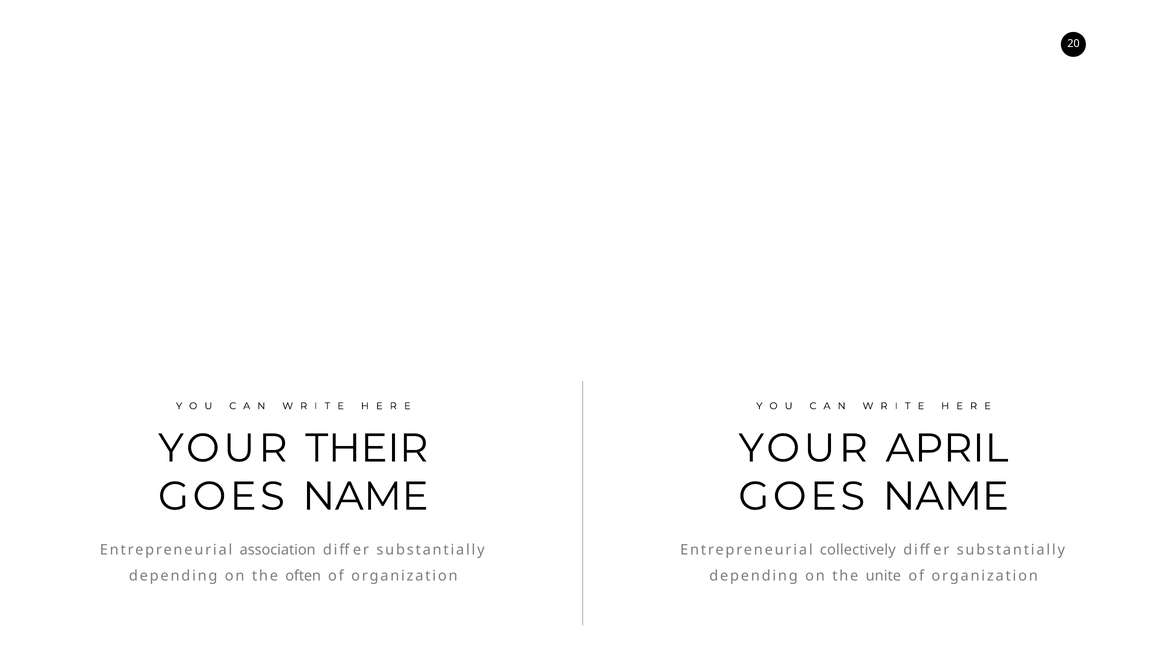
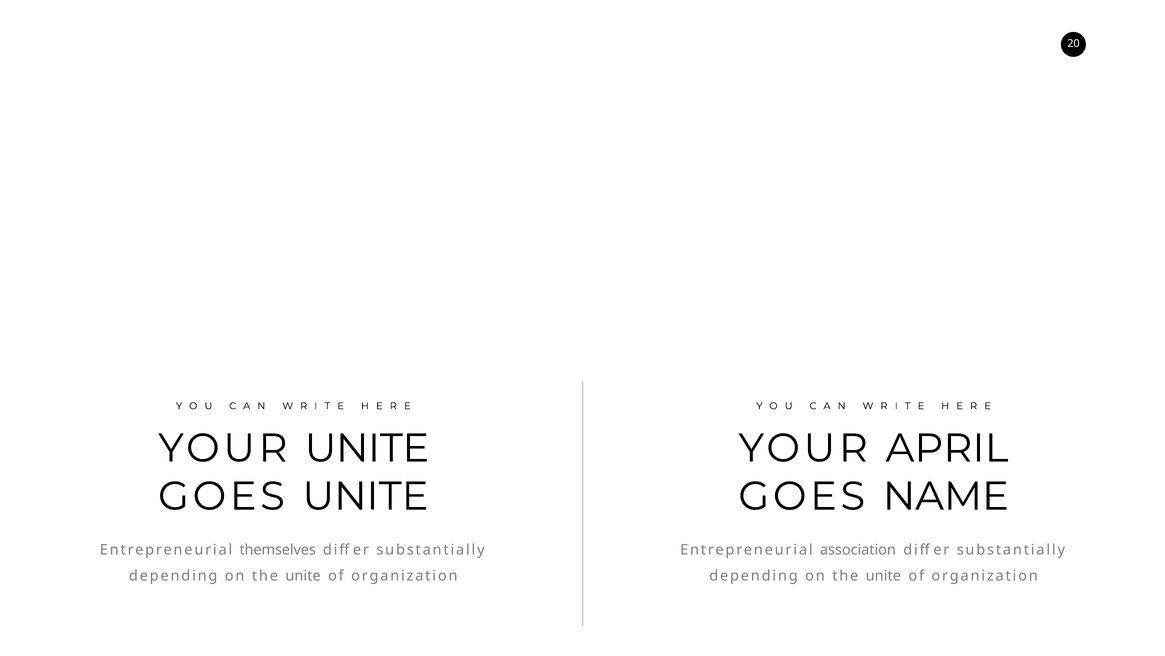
YOUR THEIR: THEIR -> UNITE
NAME at (365, 496): NAME -> UNITE
association: association -> themselves
collectively: collectively -> association
often at (303, 576): often -> unite
